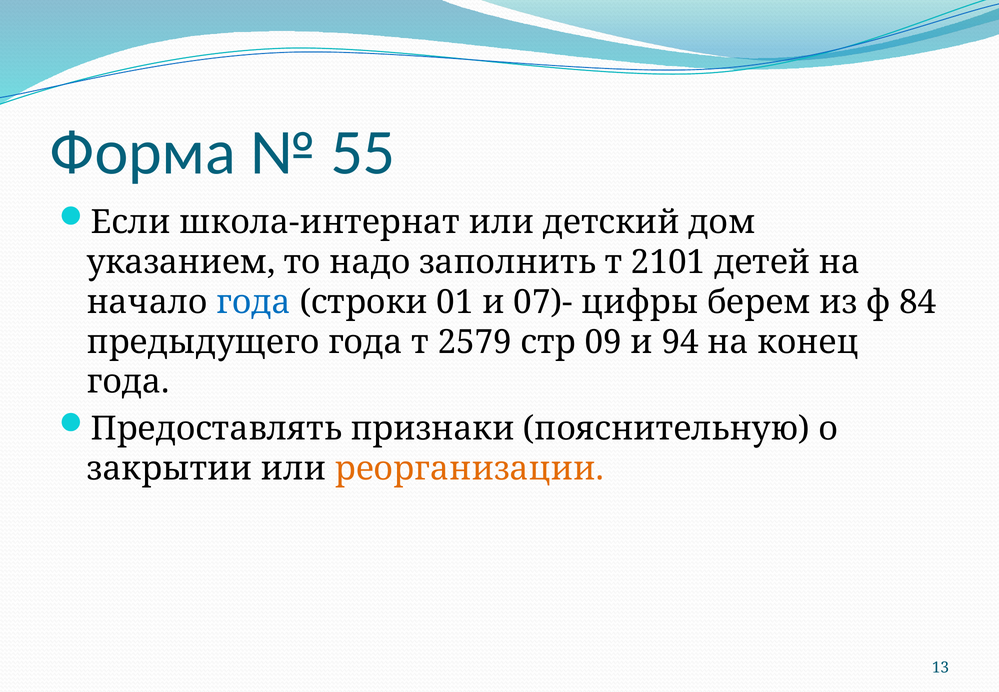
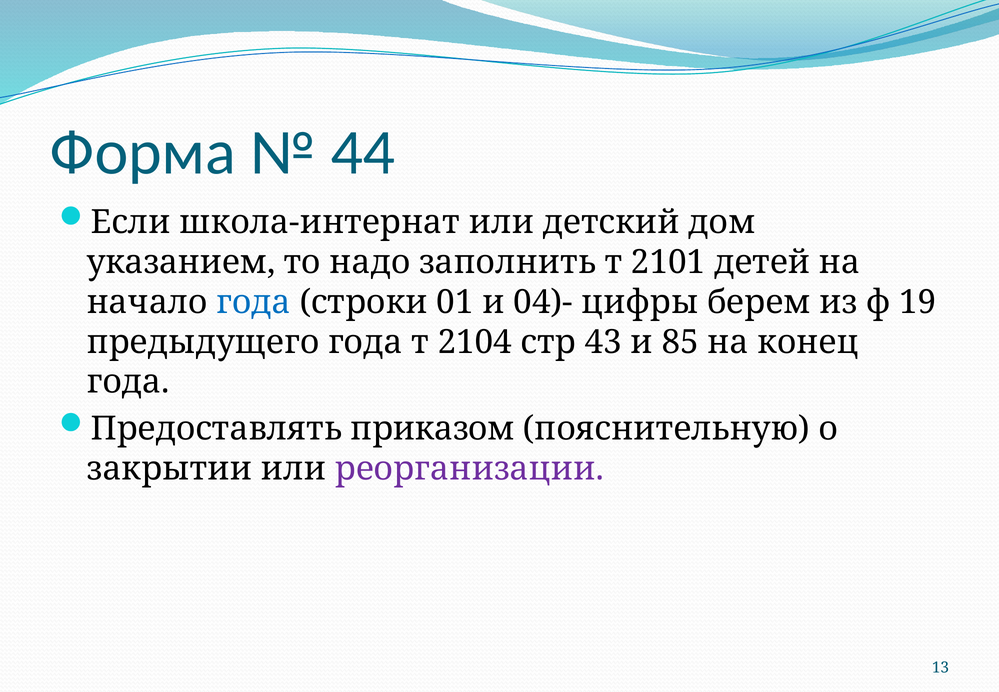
55: 55 -> 44
07)-: 07)- -> 04)-
84: 84 -> 19
2579: 2579 -> 2104
09: 09 -> 43
94: 94 -> 85
признаки: признаки -> приказом
реорганизации colour: orange -> purple
